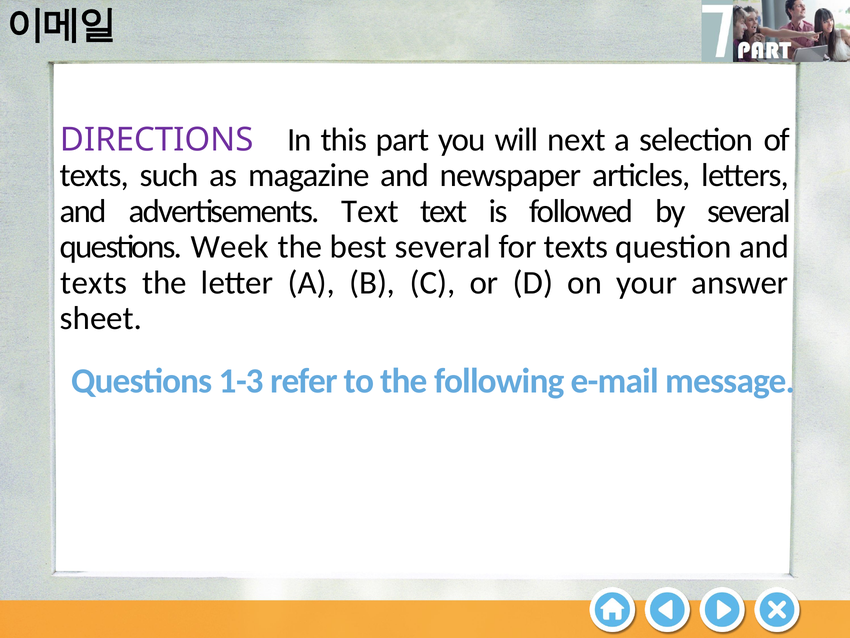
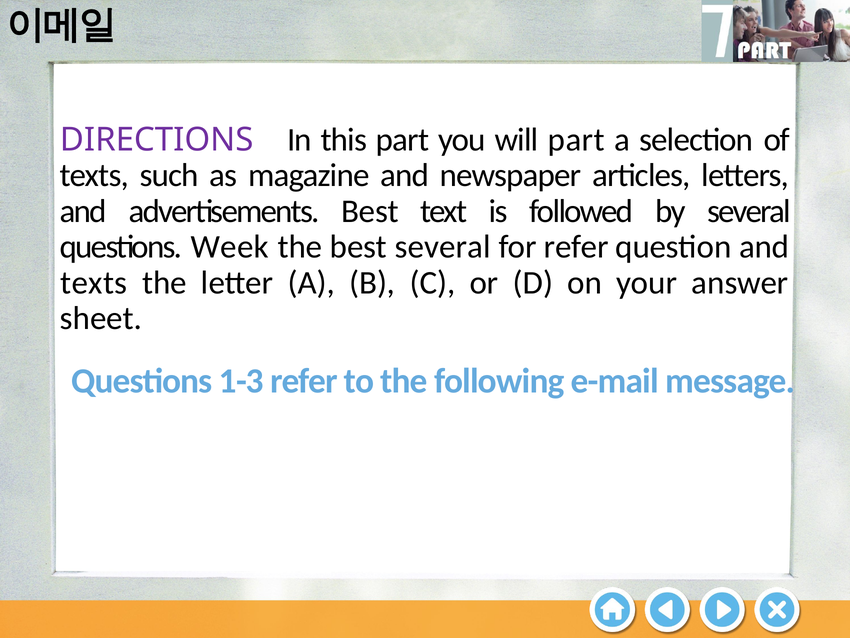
will next: next -> part
advertisements Text: Text -> Best
for texts: texts -> refer
